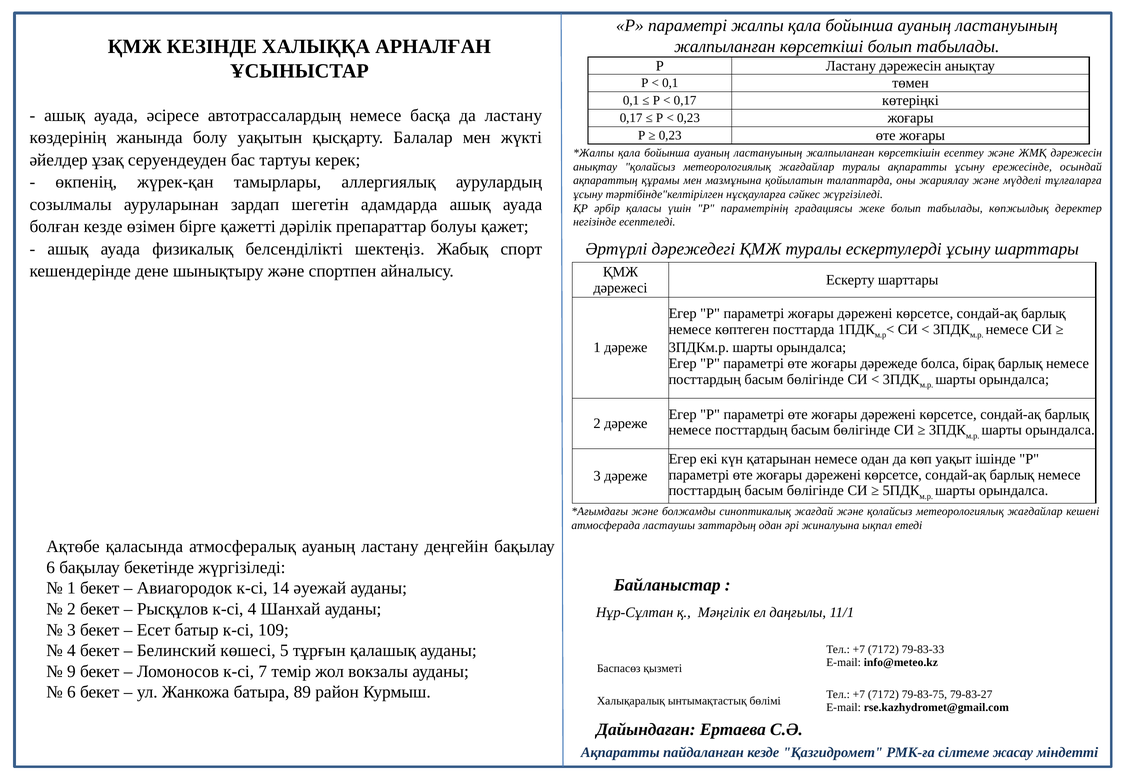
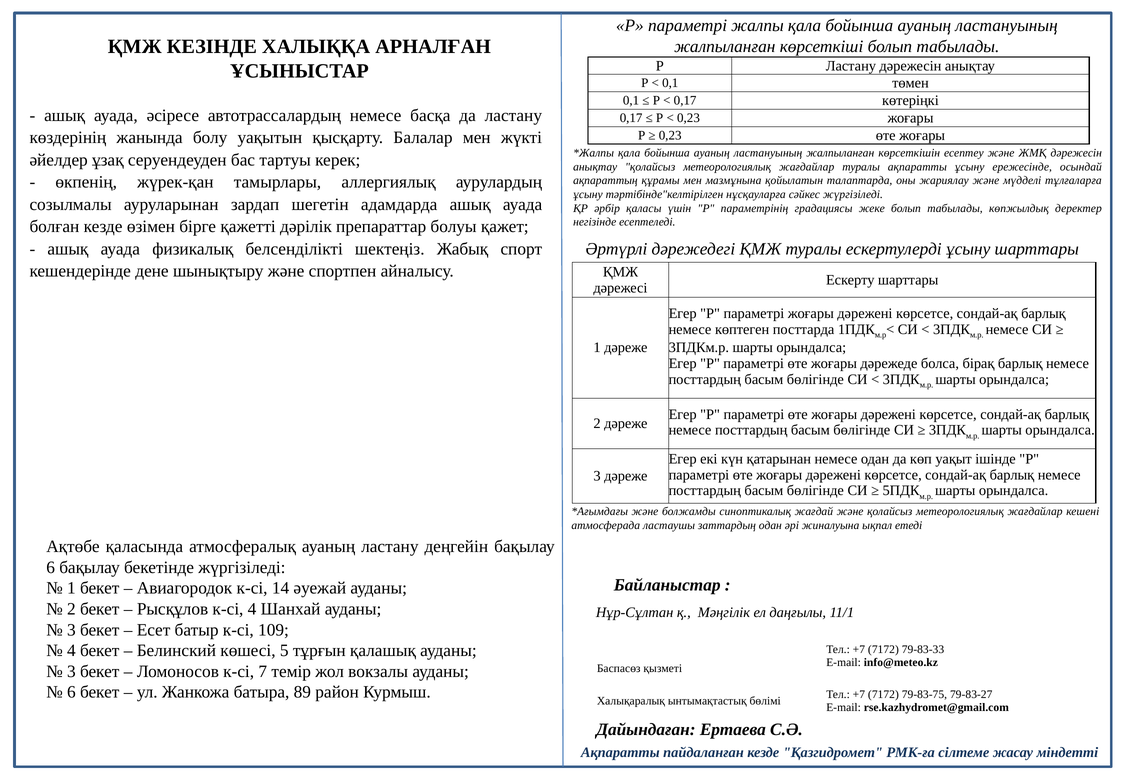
9 at (71, 671): 9 -> 3
